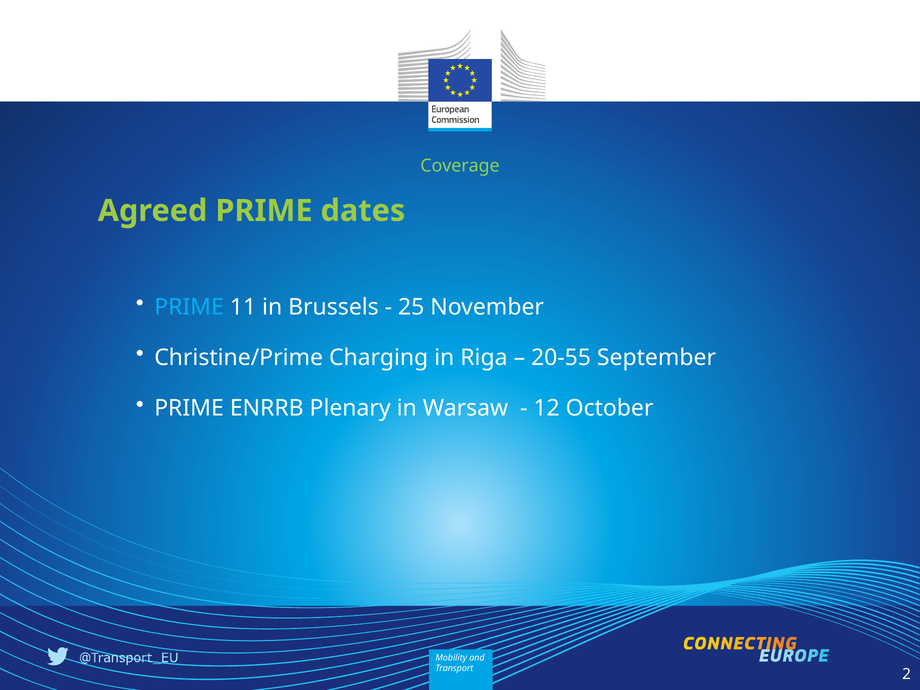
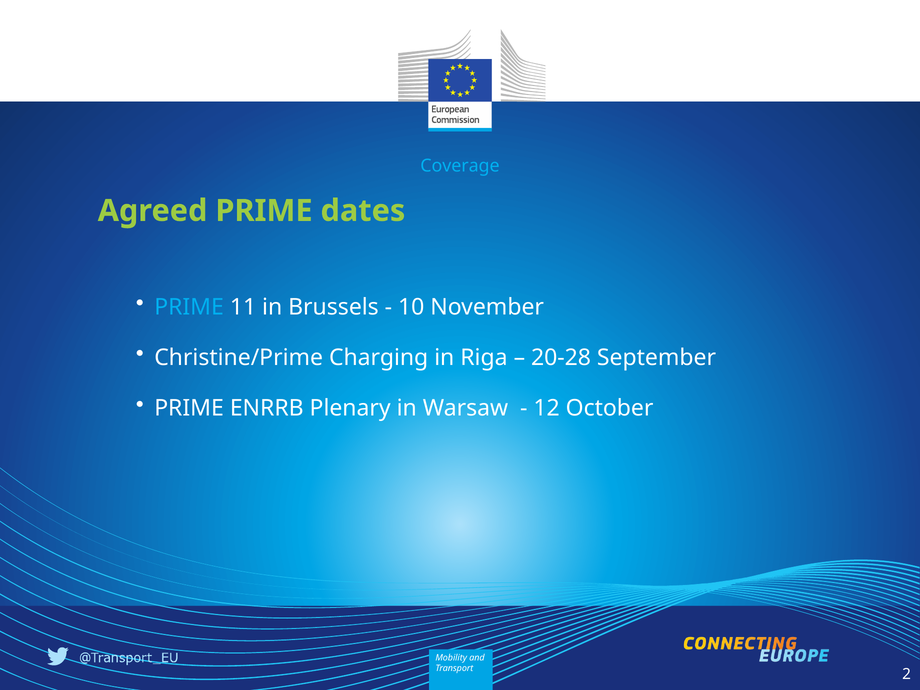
Coverage colour: light green -> light blue
25: 25 -> 10
20-55: 20-55 -> 20-28
